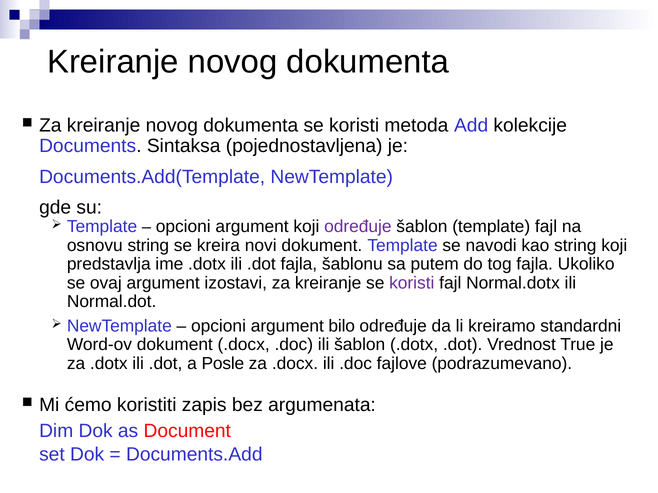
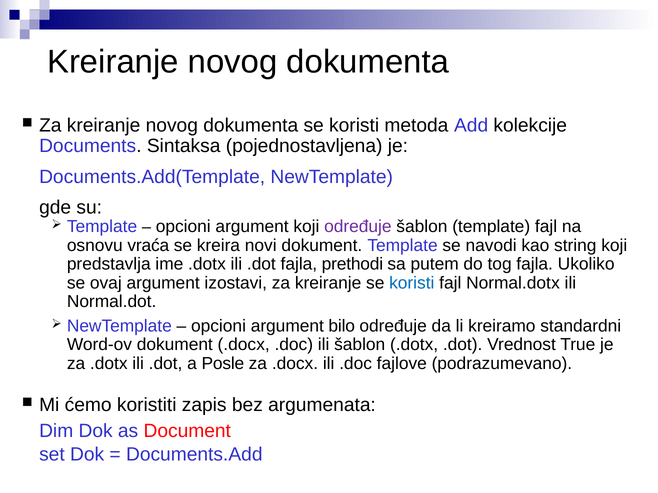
osnovu string: string -> vraća
šablonu: šablonu -> prethodi
koristi at (412, 283) colour: purple -> blue
